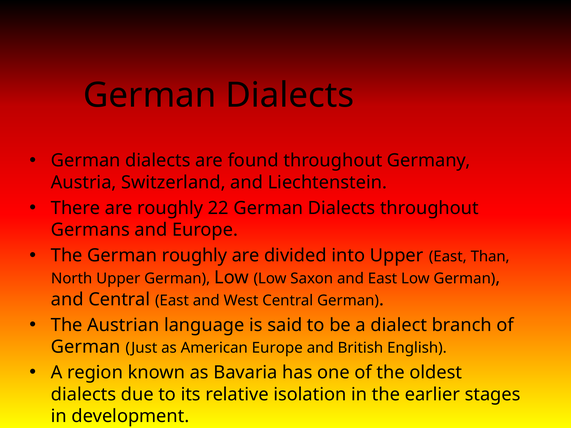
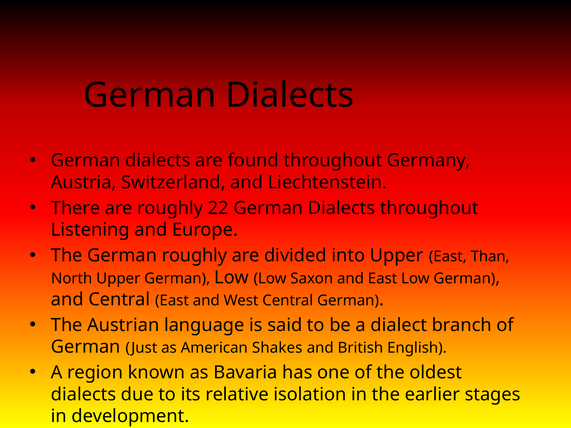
Germans: Germans -> Listening
American Europe: Europe -> Shakes
